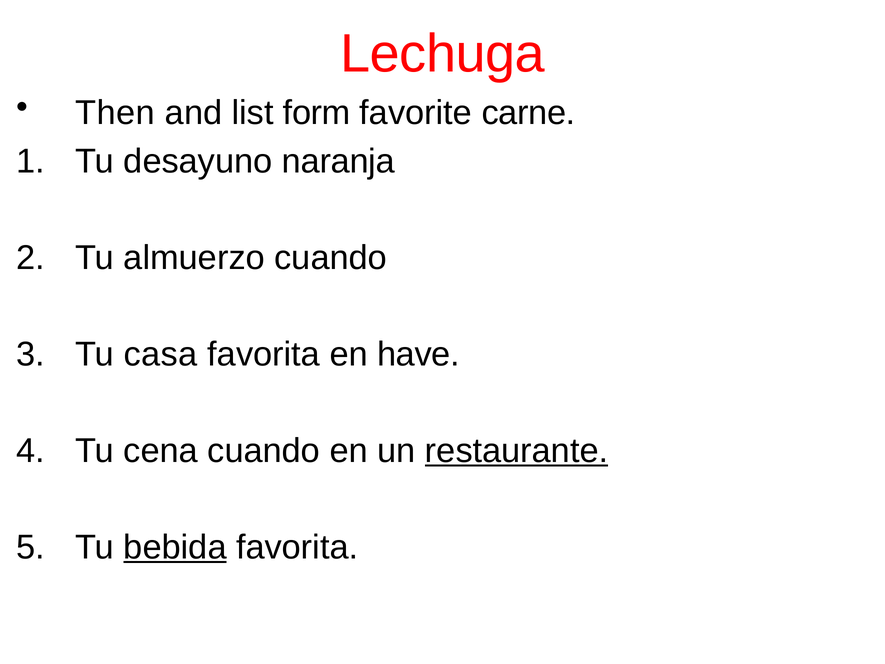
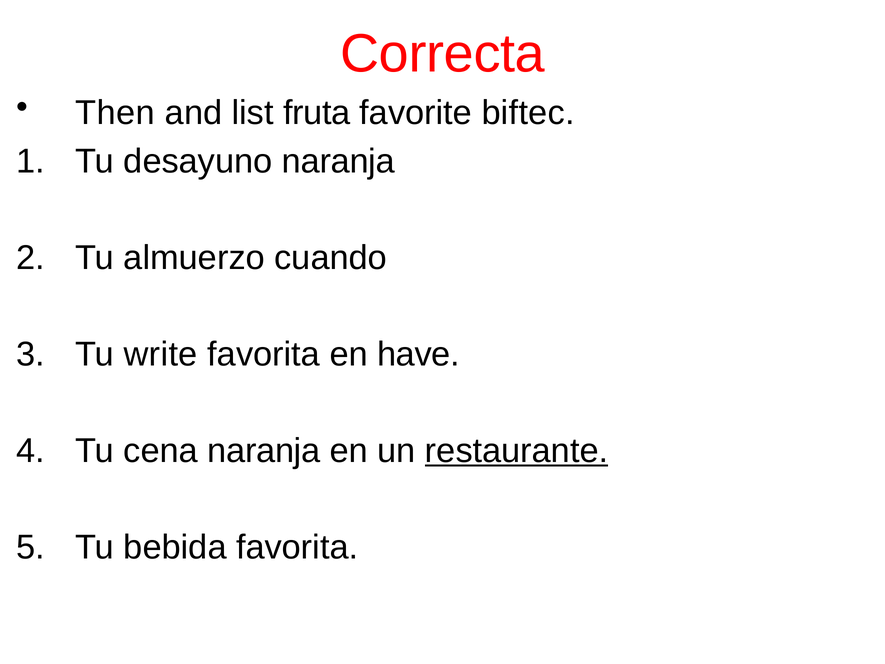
Lechuga: Lechuga -> Correcta
form: form -> fruta
carne: carne -> biftec
casa: casa -> write
cena cuando: cuando -> naranja
bebida underline: present -> none
